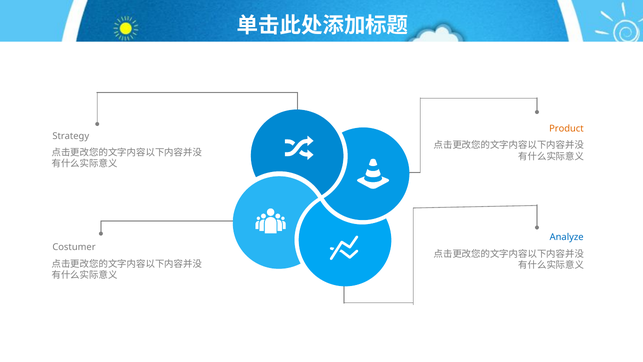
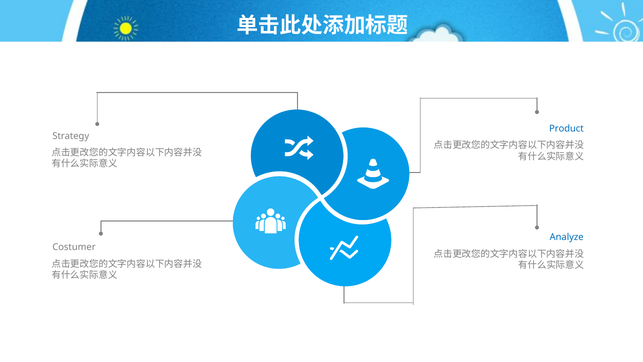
Product colour: orange -> blue
